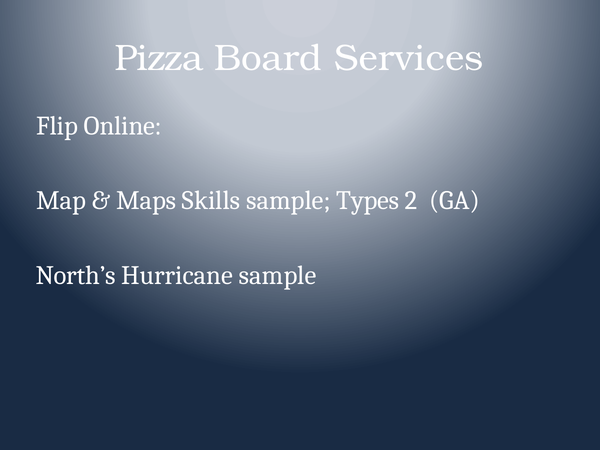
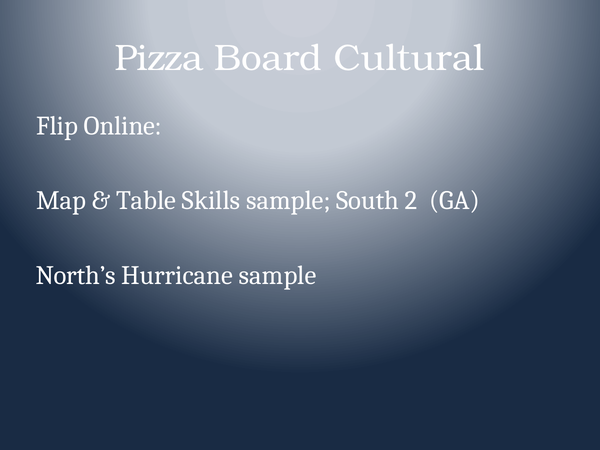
Services: Services -> Cultural
Maps: Maps -> Table
Types: Types -> South
